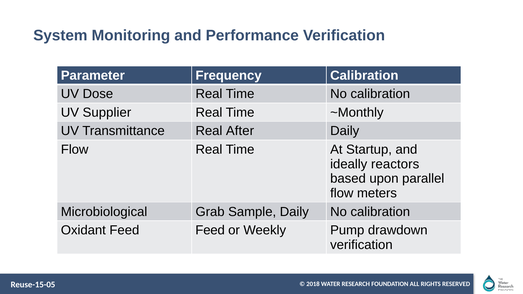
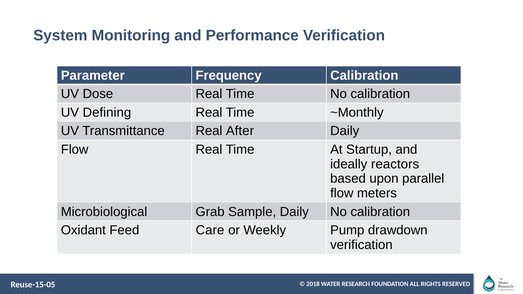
Supplier: Supplier -> Defining
Feed Feed: Feed -> Care
